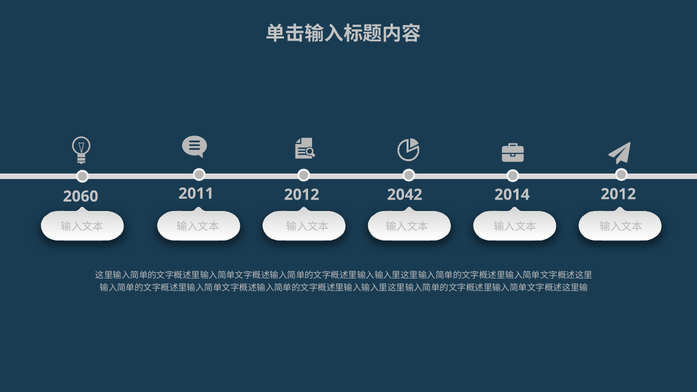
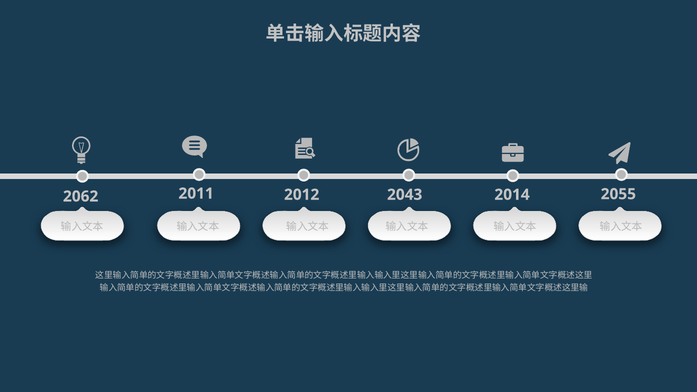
2060: 2060 -> 2062
2042: 2042 -> 2043
2014 2012: 2012 -> 2055
